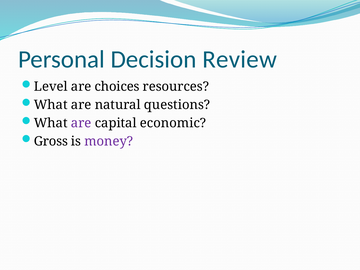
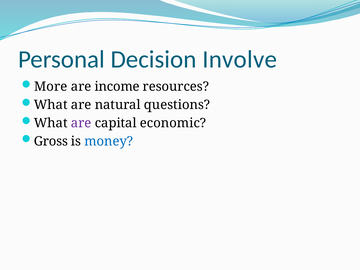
Review: Review -> Involve
Level: Level -> More
choices: choices -> income
money colour: purple -> blue
